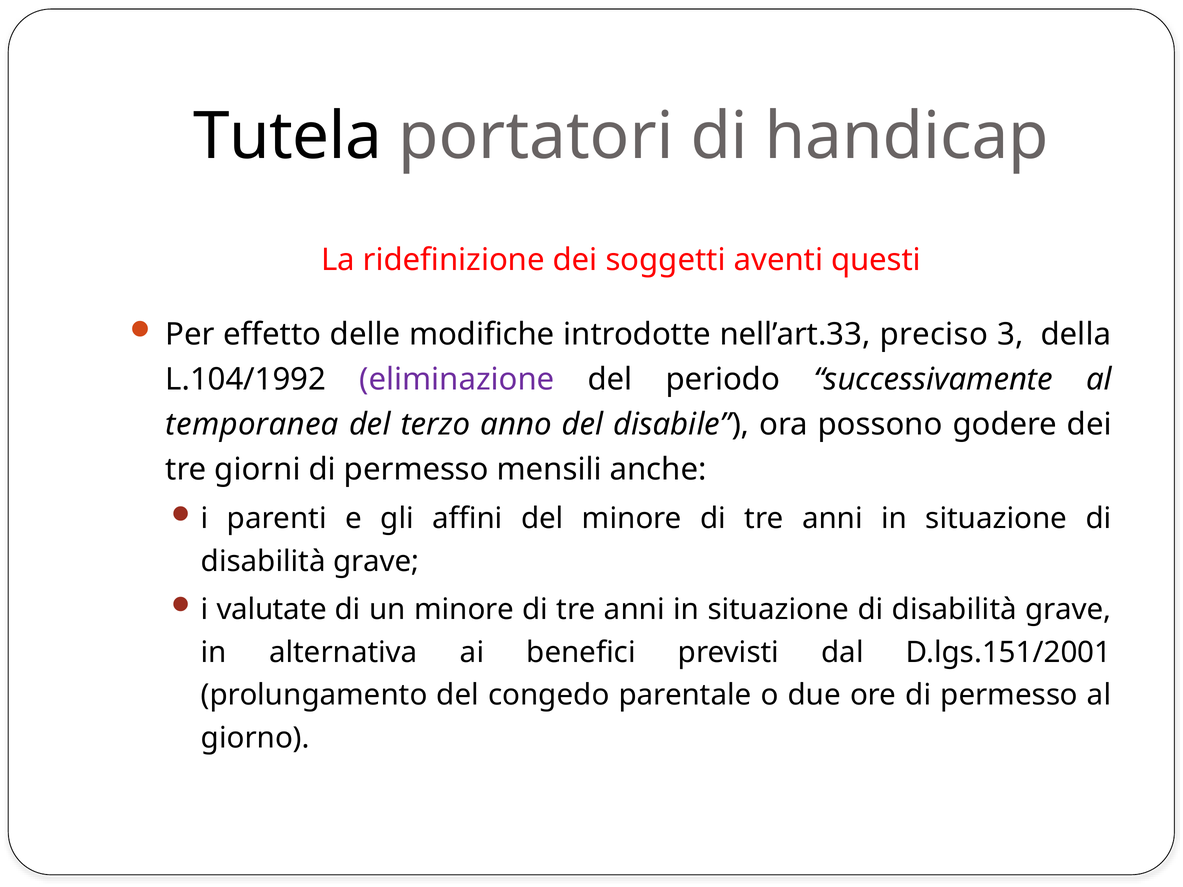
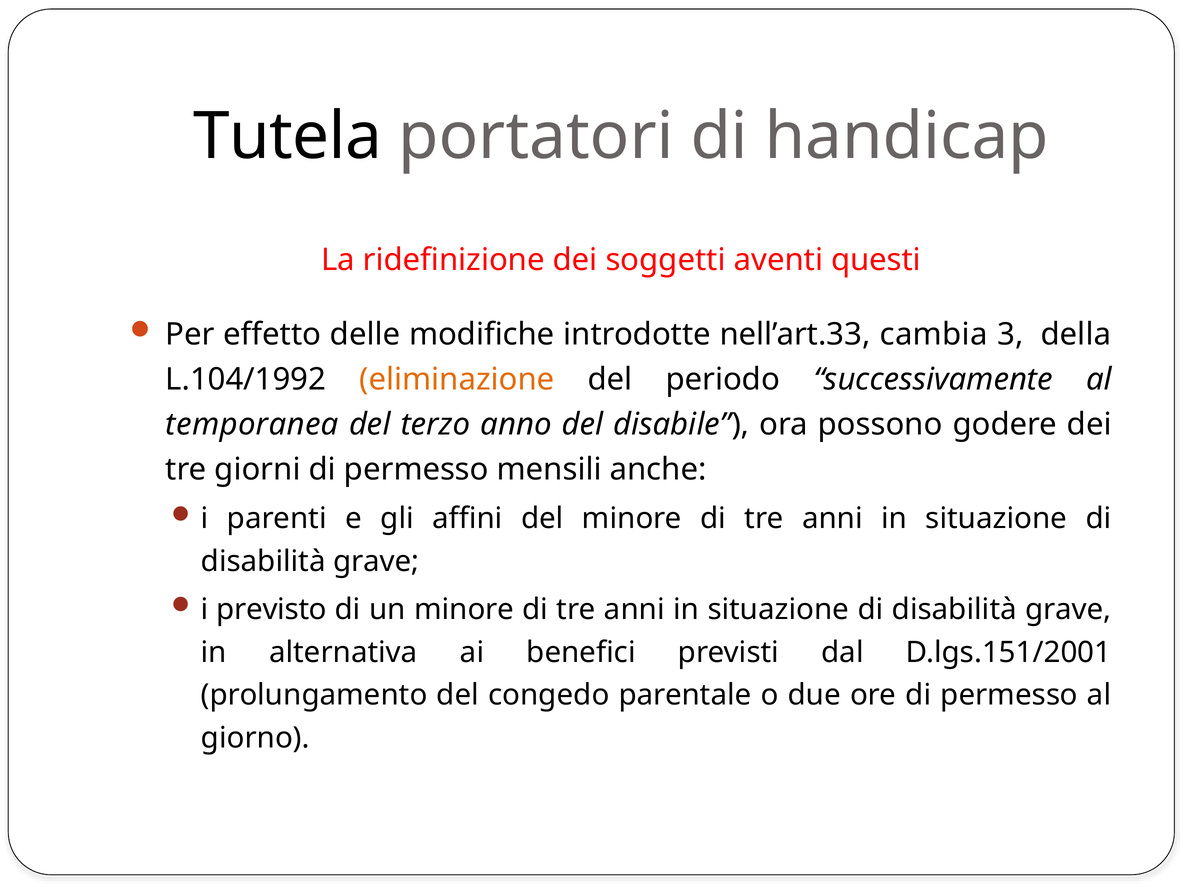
preciso: preciso -> cambia
eliminazione colour: purple -> orange
valutate: valutate -> previsto
